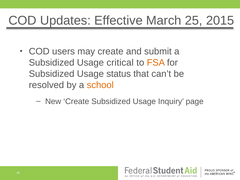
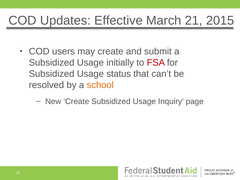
25: 25 -> 21
critical: critical -> initially
FSA colour: orange -> red
